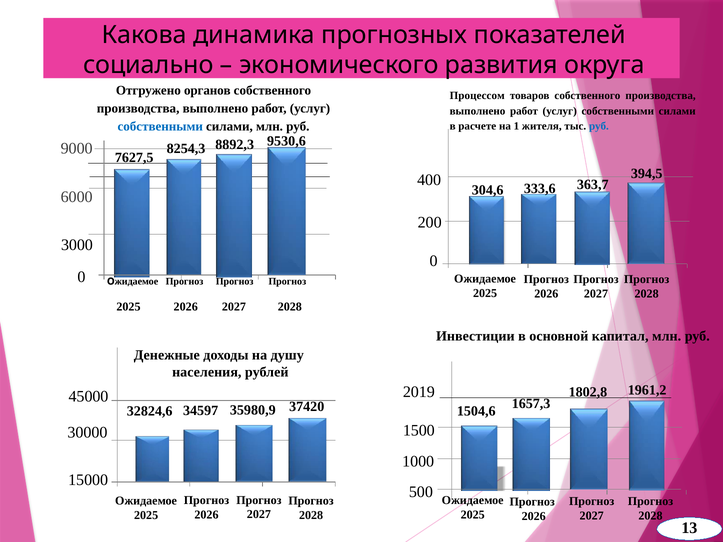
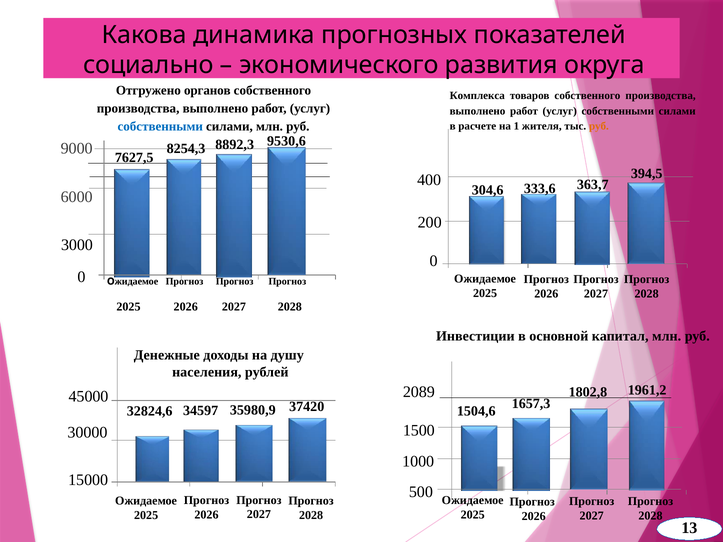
Процессом: Процессом -> Комплекса
руб at (599, 126) colour: blue -> orange
2019: 2019 -> 2089
